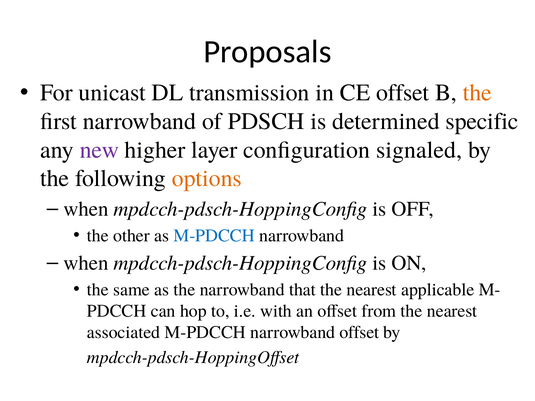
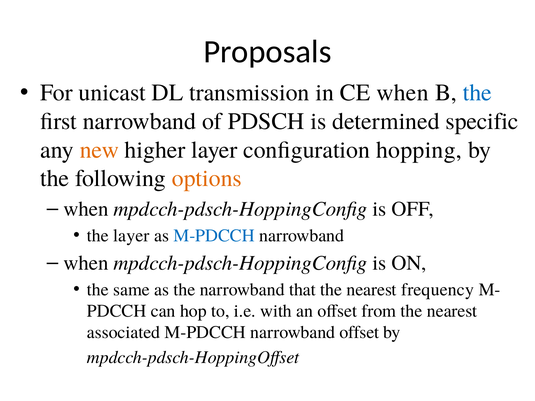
CE offset: offset -> when
the at (477, 93) colour: orange -> blue
new colour: purple -> orange
signaled: signaled -> hopping
the other: other -> layer
applicable: applicable -> frequency
